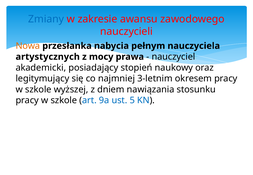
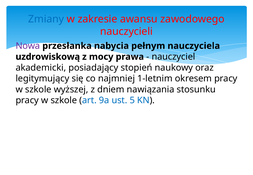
Nowa colour: orange -> purple
artystycznych: artystycznych -> uzdrowiskową
3-letnim: 3-letnim -> 1-letnim
